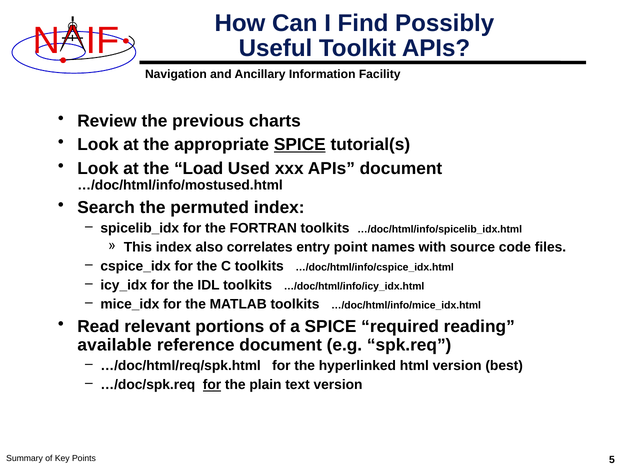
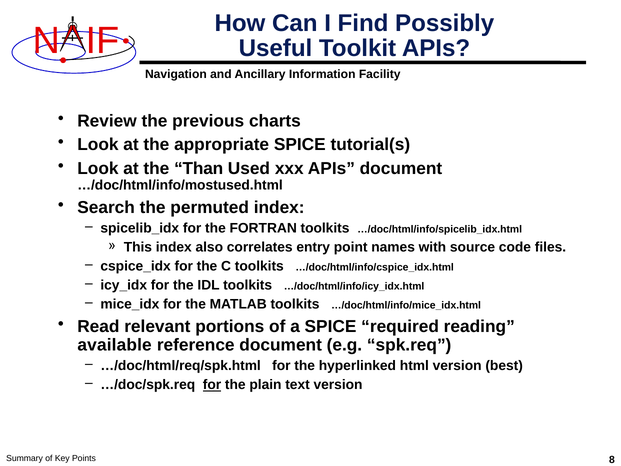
SPICE at (300, 145) underline: present -> none
Load: Load -> Than
5: 5 -> 8
